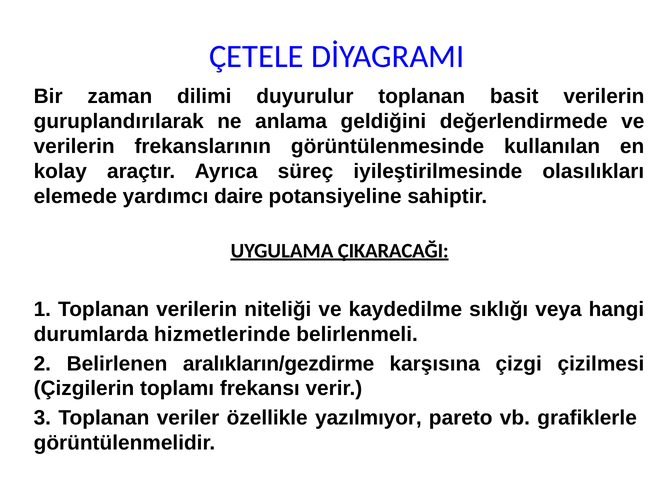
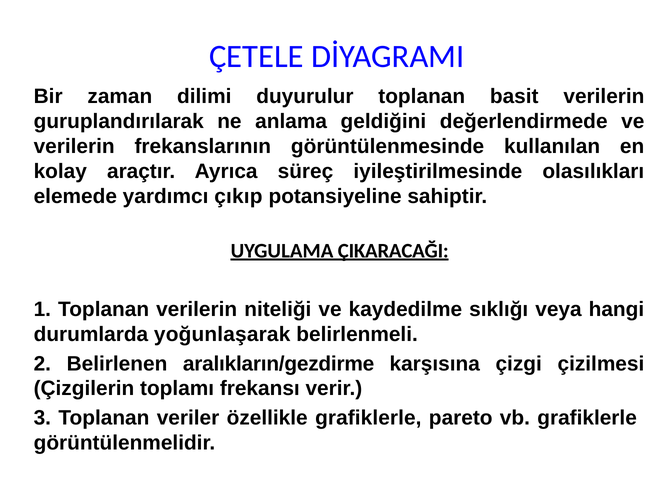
daire: daire -> çıkıp
hizmetlerinde: hizmetlerinde -> yoğunlaşarak
özellikle yazılmıyor: yazılmıyor -> grafiklerle
